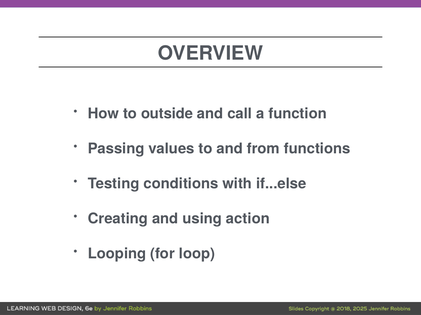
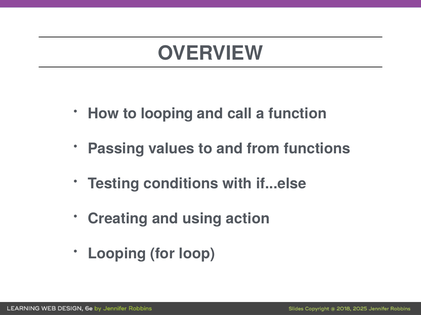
to outside: outside -> looping
